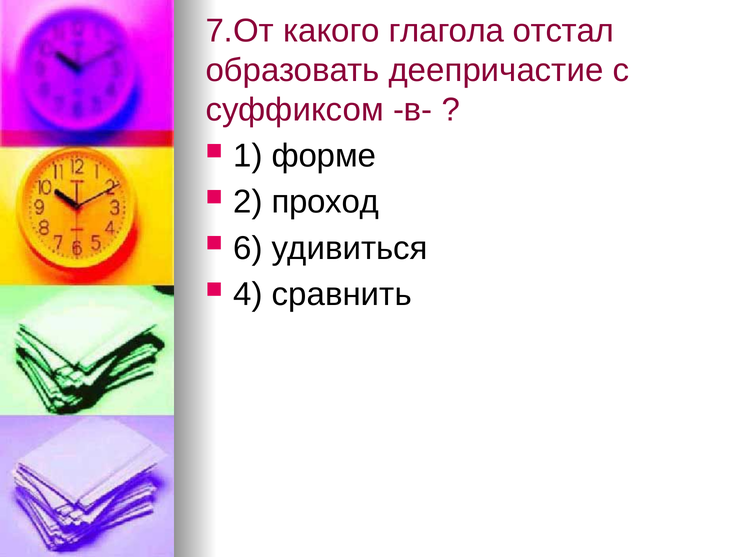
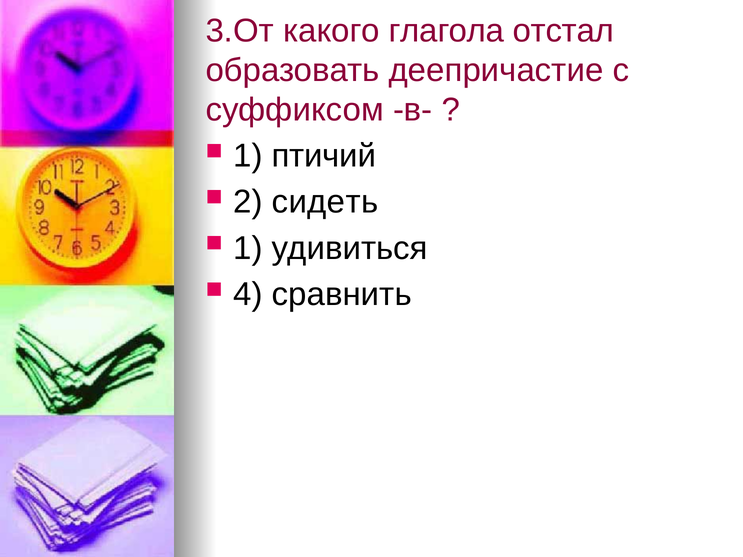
7.От: 7.От -> 3.От
форме: форме -> птичий
проход: проход -> сидеть
6 at (248, 248): 6 -> 1
